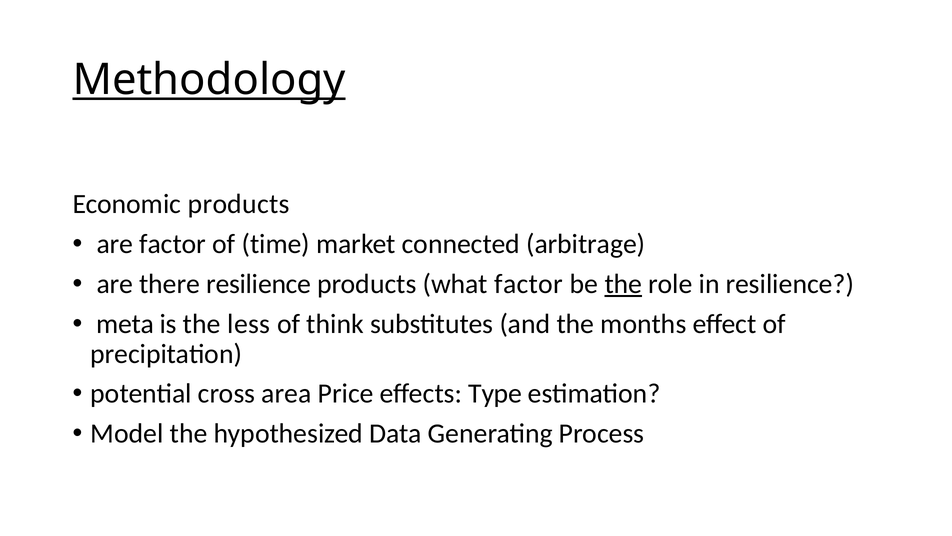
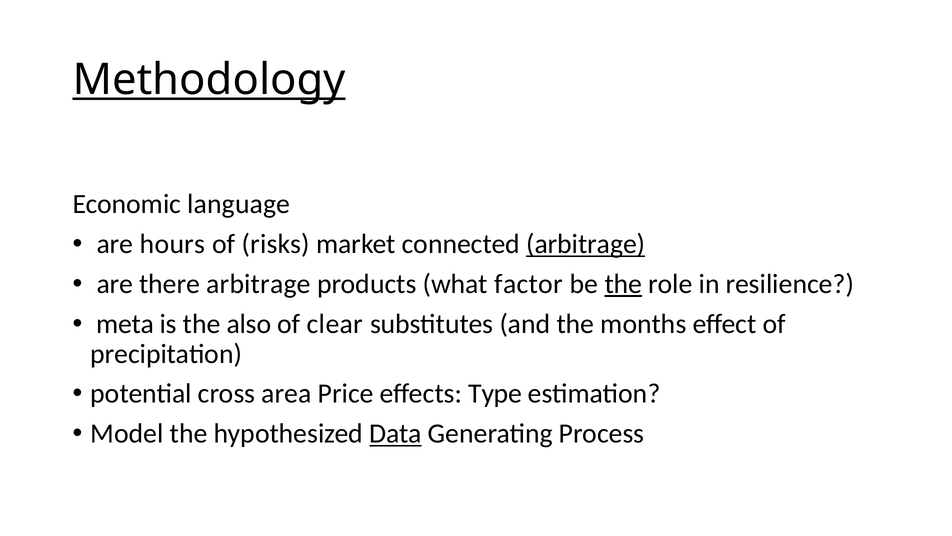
Economic products: products -> language
are factor: factor -> hours
time: time -> risks
arbitrage at (586, 244) underline: none -> present
there resilience: resilience -> arbitrage
less: less -> also
think: think -> clear
Data underline: none -> present
